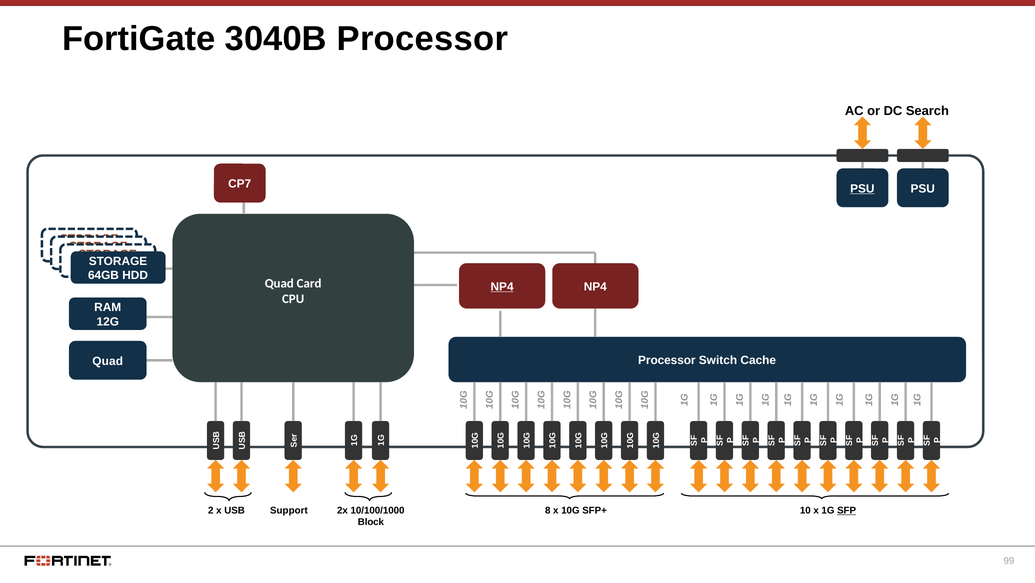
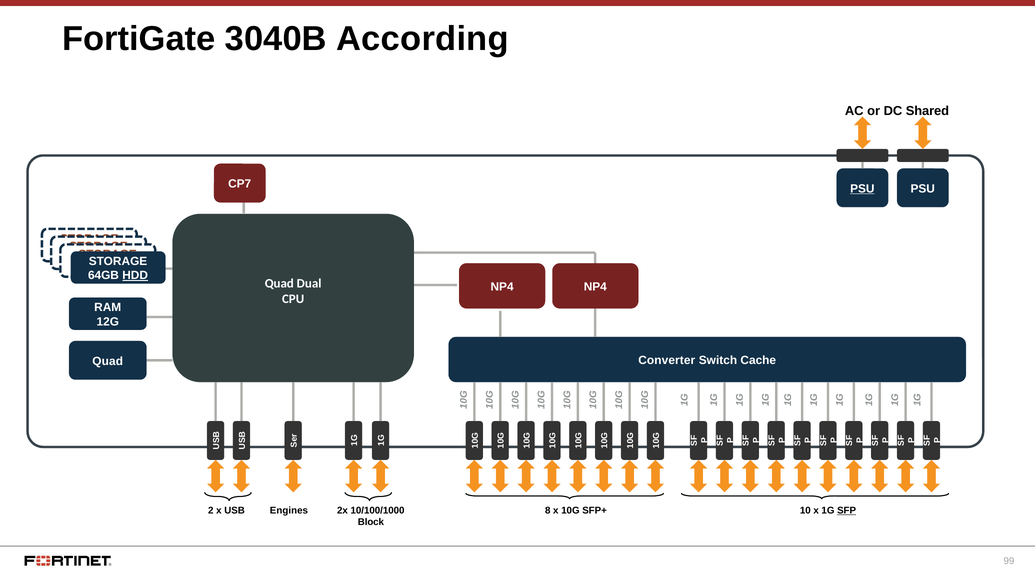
3040B Processor: Processor -> According
Search: Search -> Shared
HDD underline: none -> present
Card: Card -> Dual
NP4 at (502, 286) underline: present -> none
Processor at (667, 360): Processor -> Converter
Support: Support -> Engines
